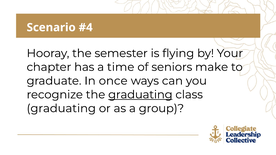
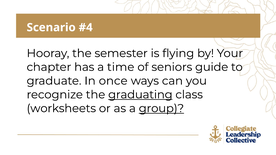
make: make -> guide
graduating at (61, 109): graduating -> worksheets
group underline: none -> present
